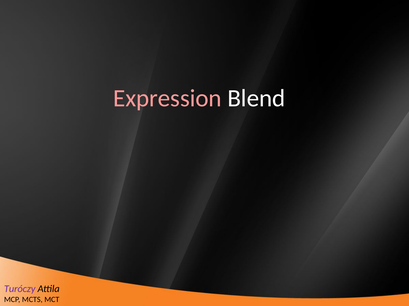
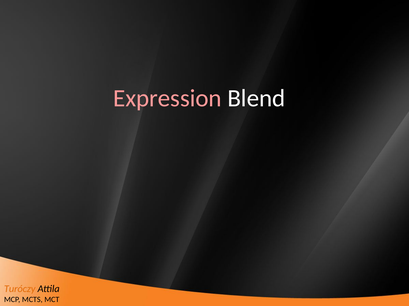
Turóczy colour: purple -> orange
